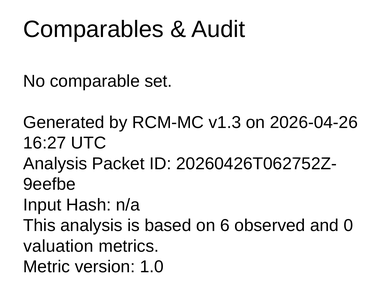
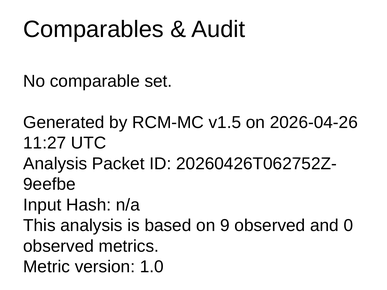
v1.3: v1.3 -> v1.5
16:27: 16:27 -> 11:27
6: 6 -> 9
valuation at (58, 246): valuation -> observed
